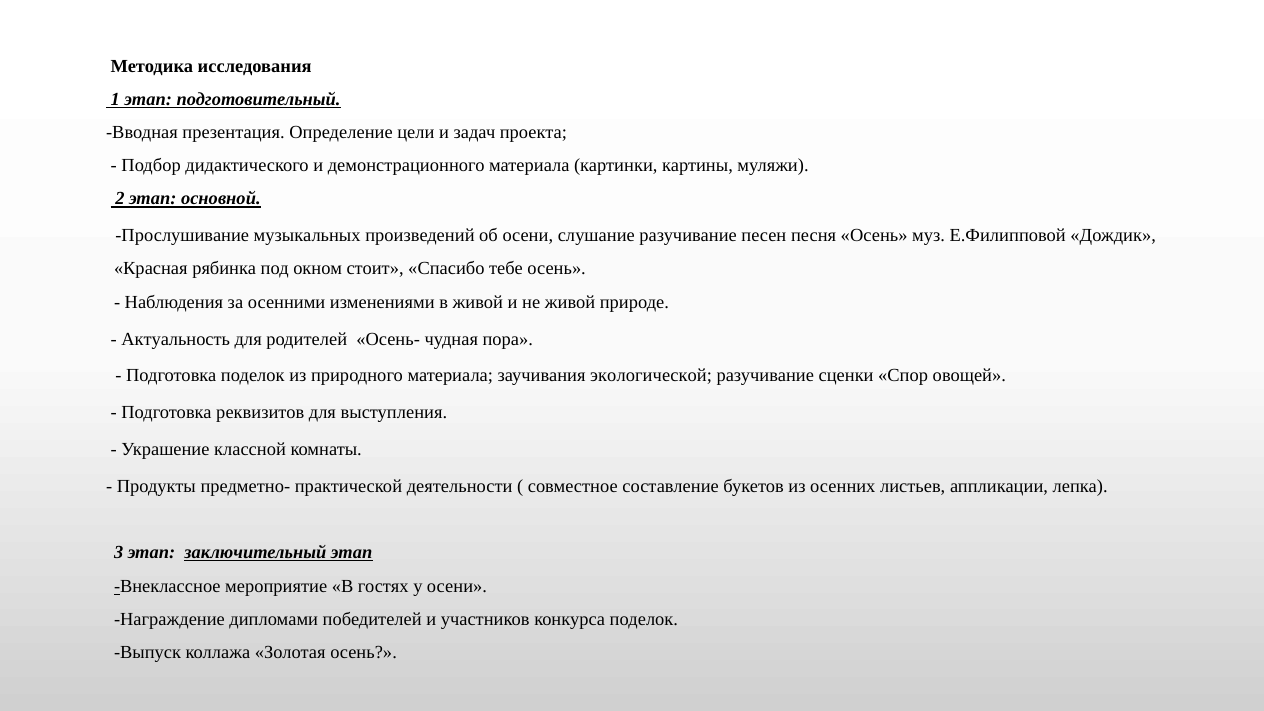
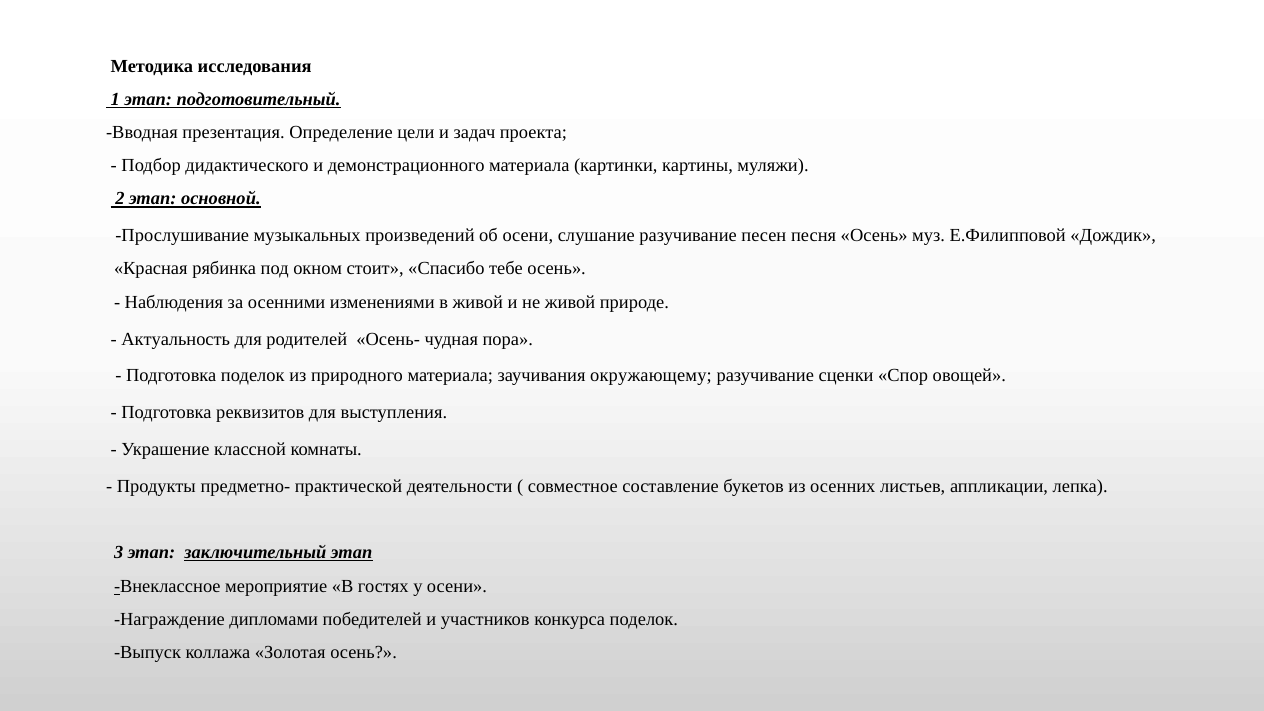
экологической: экологической -> окружающему
